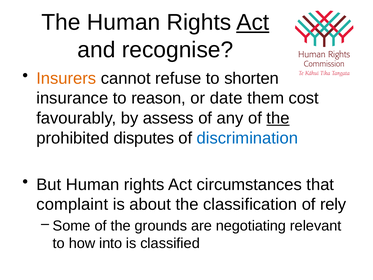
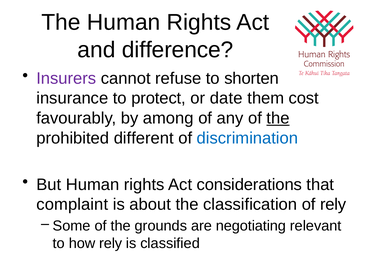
Act at (253, 22) underline: present -> none
recognise: recognise -> difference
Insurers colour: orange -> purple
reason: reason -> protect
assess: assess -> among
disputes: disputes -> different
circumstances: circumstances -> considerations
how into: into -> rely
